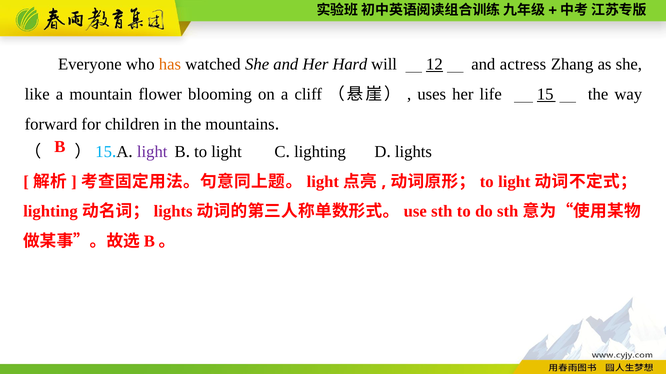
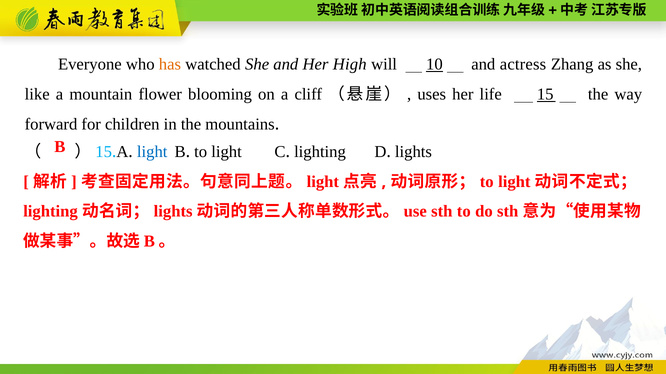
Hard: Hard -> High
12: 12 -> 10
light at (152, 152) colour: purple -> blue
